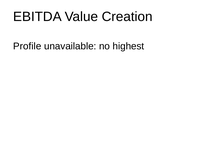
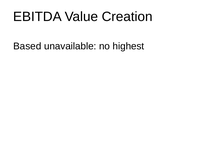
Profile: Profile -> Based
